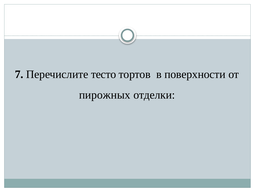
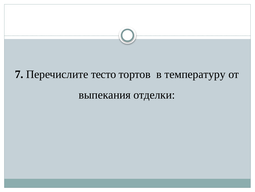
поверхности: поверхности -> температуру
пирожных: пирожных -> выпекания
